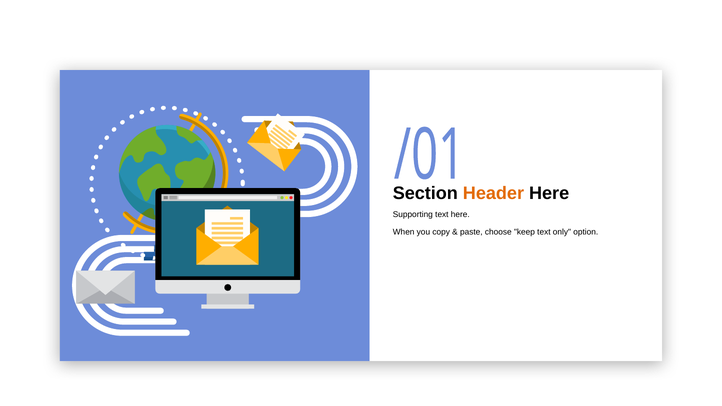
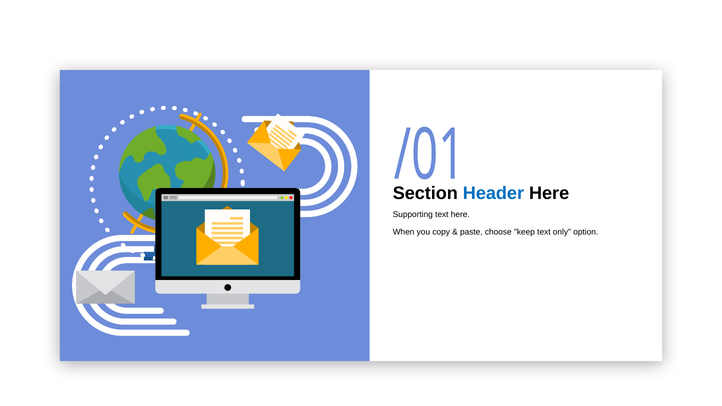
Header colour: orange -> blue
